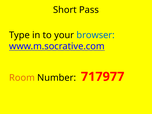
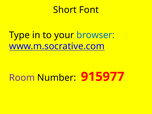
Pass: Pass -> Font
Room colour: orange -> purple
717977: 717977 -> 915977
